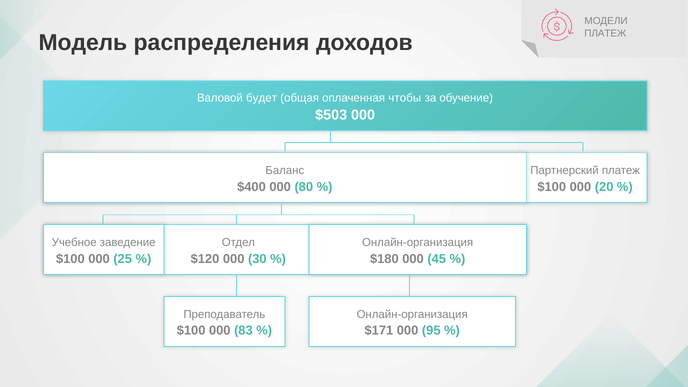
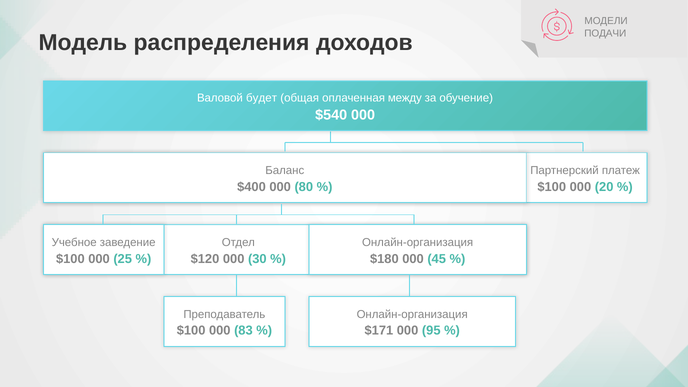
ПЛАТЕЖ at (605, 33): ПЛАТЕЖ -> ПОДАЧИ
чтобы: чтобы -> между
$503: $503 -> $540
